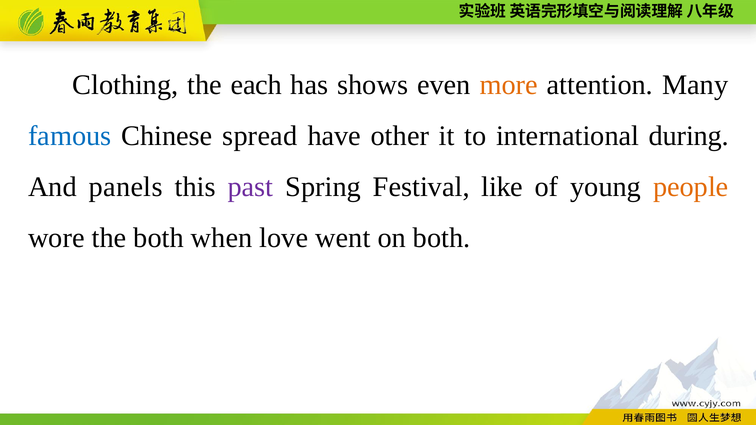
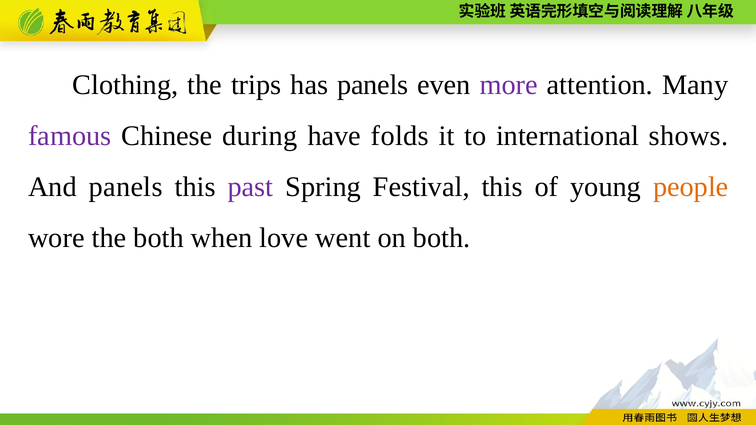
each: each -> trips
has shows: shows -> panels
more colour: orange -> purple
famous colour: blue -> purple
spread: spread -> during
other: other -> folds
during: during -> shows
Festival like: like -> this
